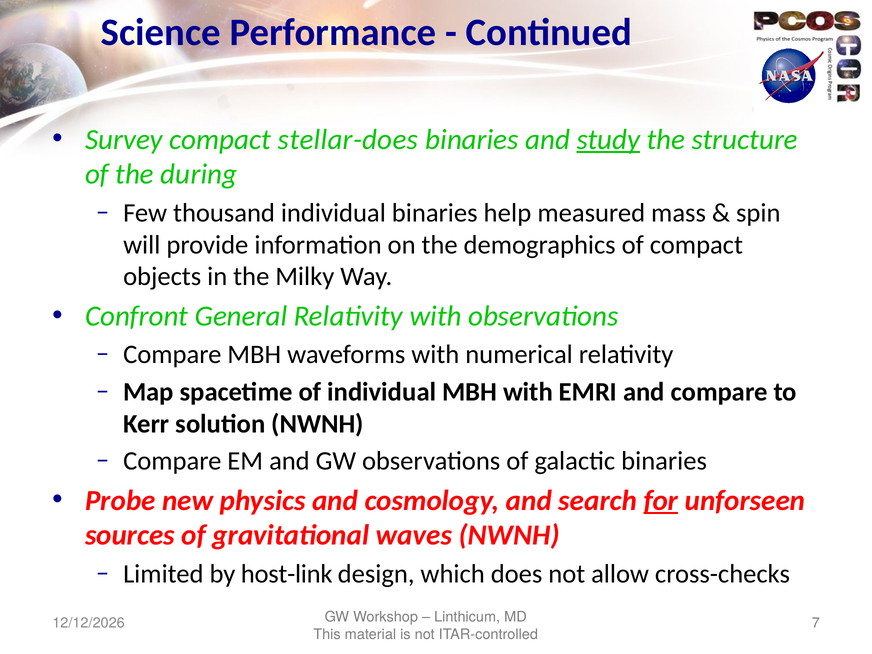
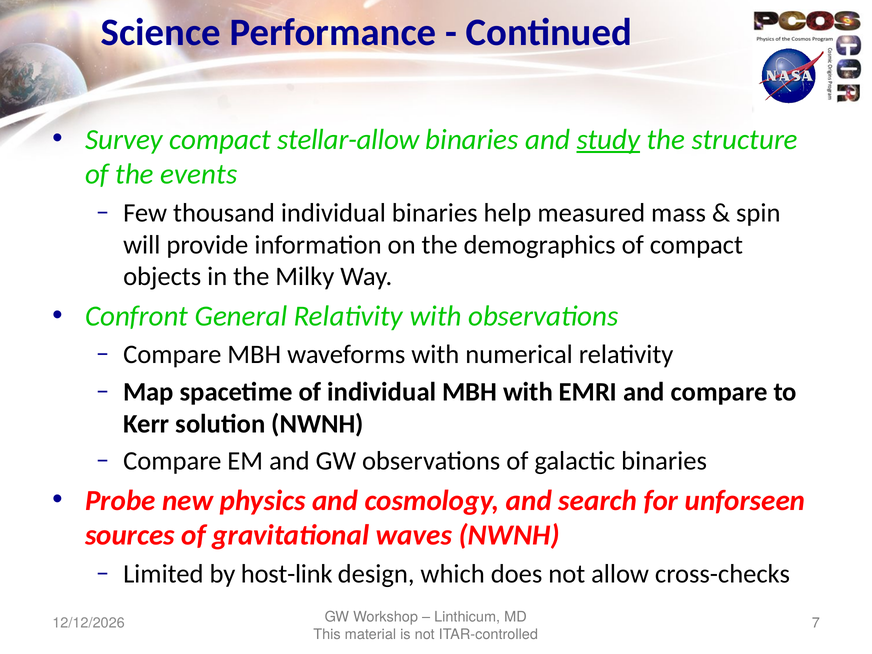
stellar-does: stellar-does -> stellar-allow
during: during -> events
for underline: present -> none
